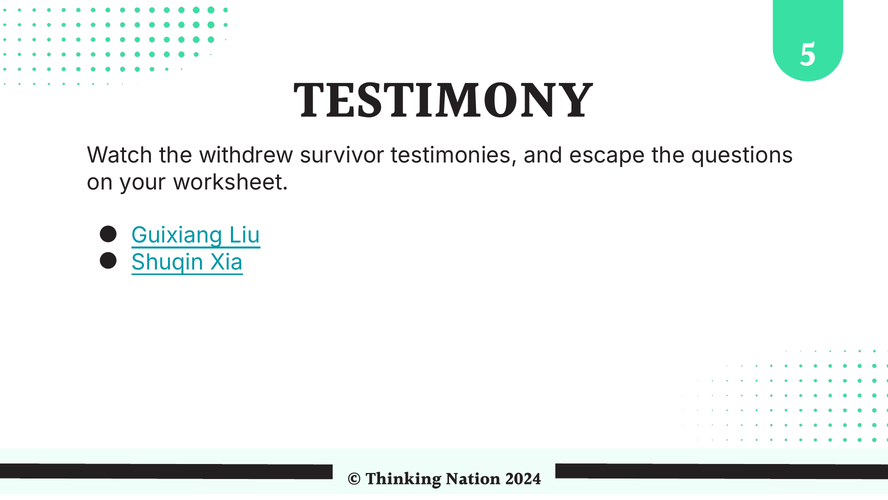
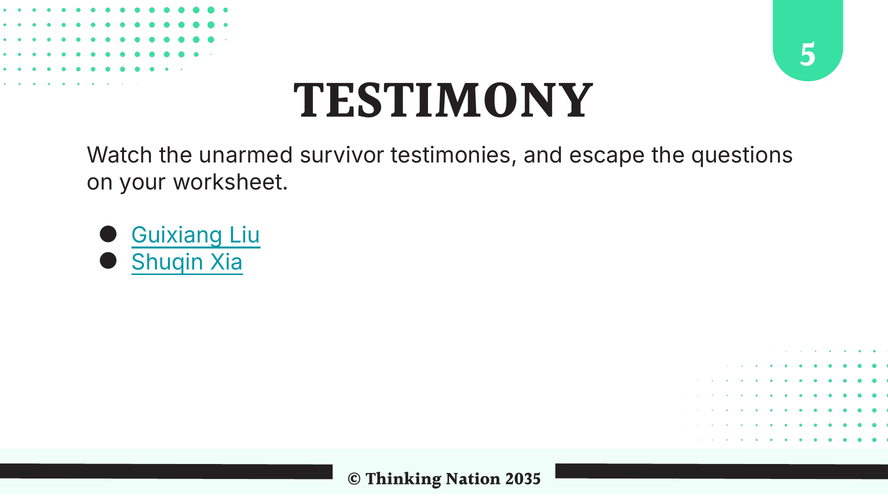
withdrew: withdrew -> unarmed
2024: 2024 -> 2035
